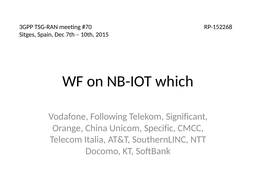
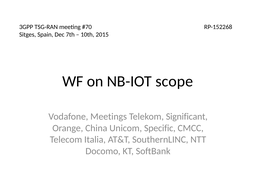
which: which -> scope
Following: Following -> Meetings
